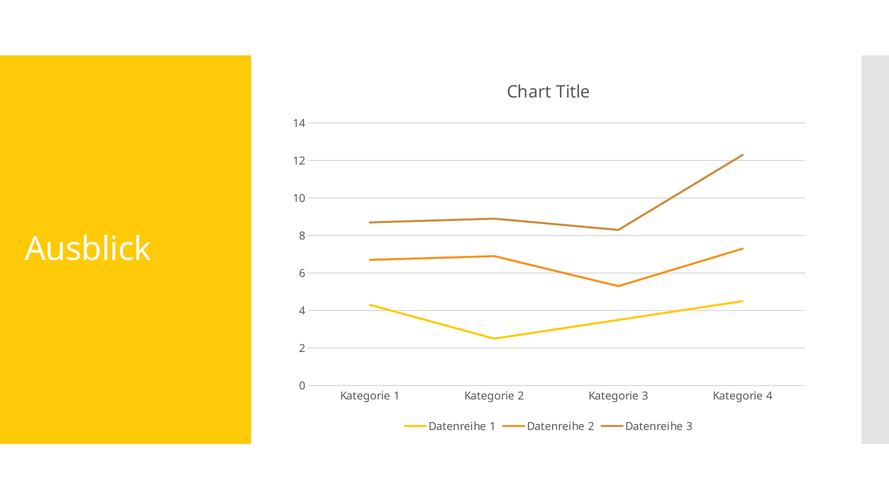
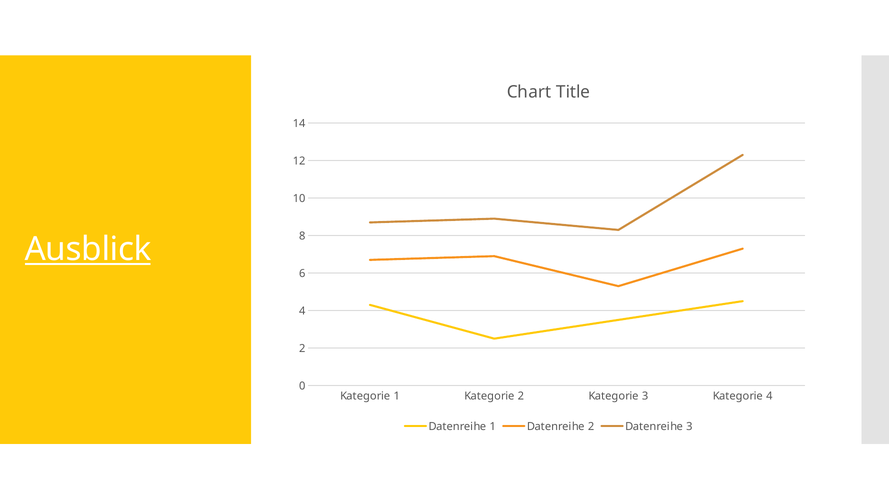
Ausblick underline: none -> present
